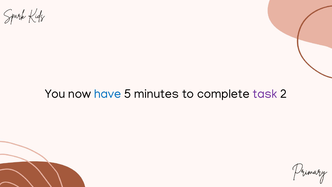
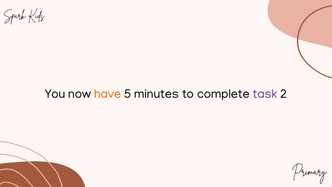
have colour: blue -> orange
